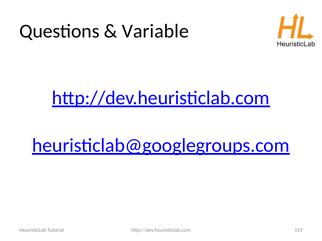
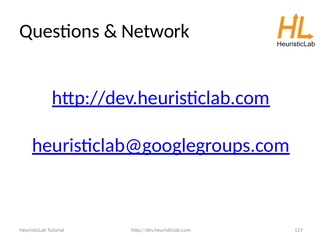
Variable: Variable -> Network
